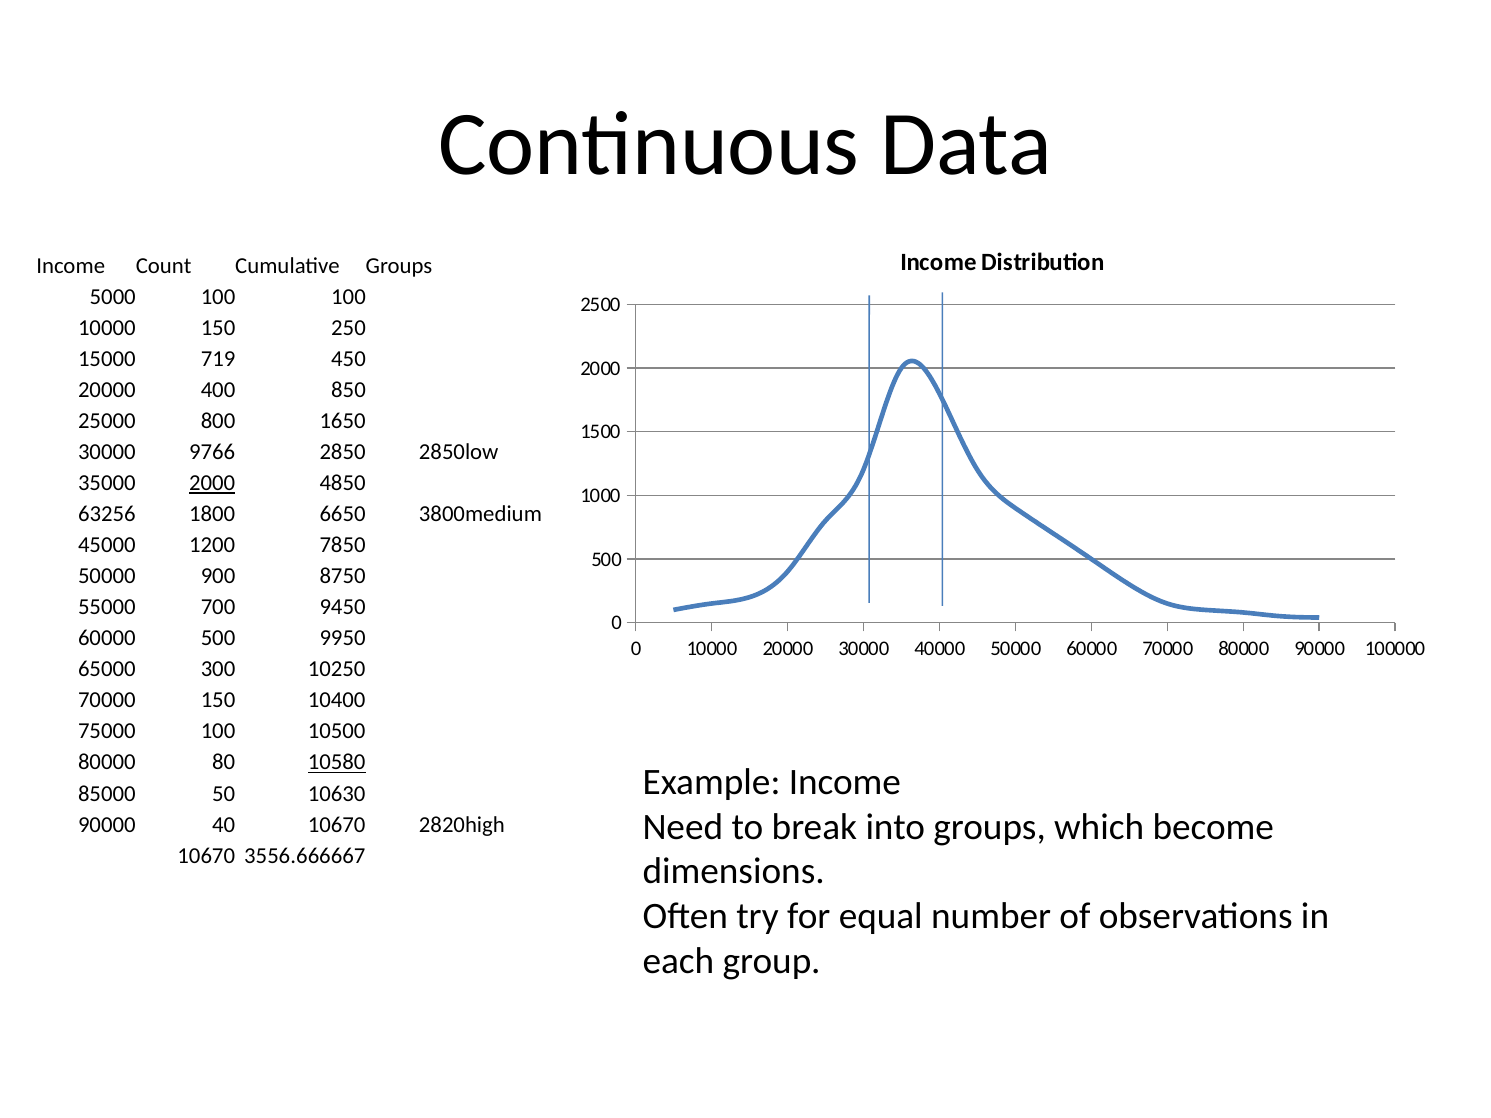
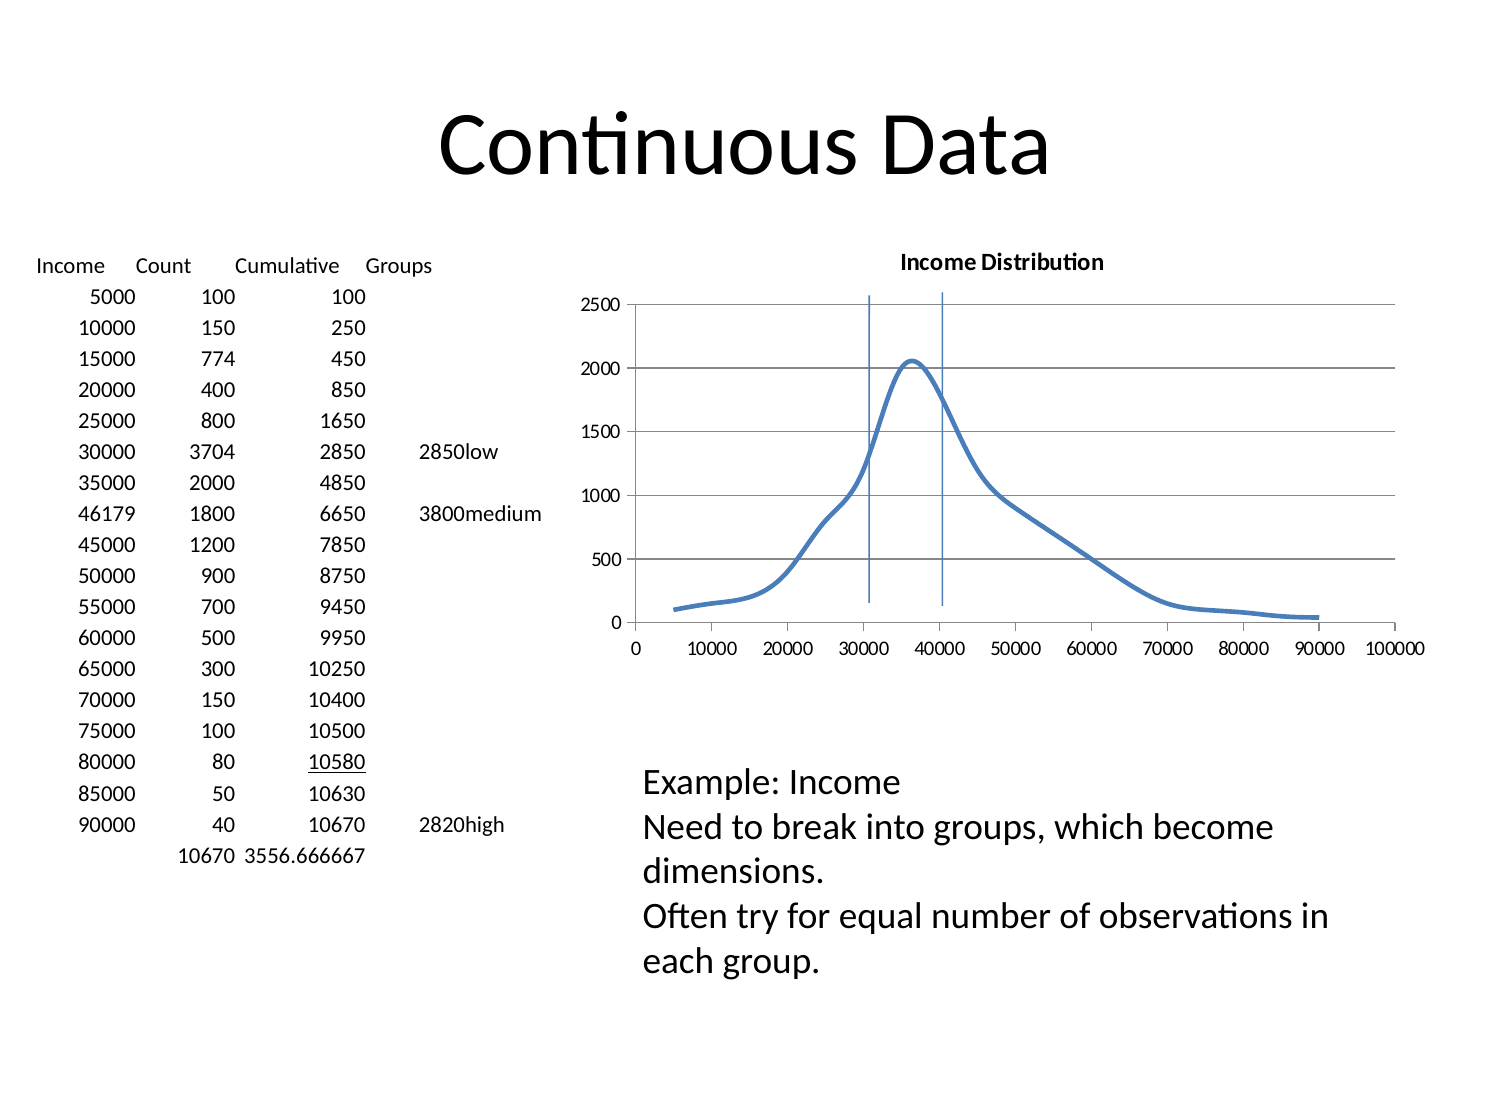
719: 719 -> 774
9766: 9766 -> 3704
2000 at (212, 483) underline: present -> none
63256: 63256 -> 46179
